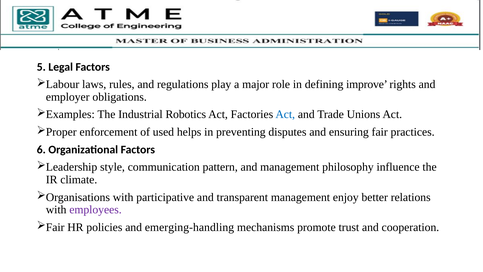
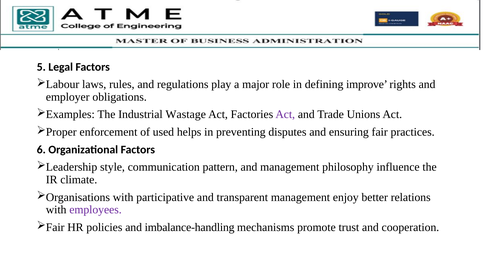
Robotics: Robotics -> Wastage
Act at (285, 114) colour: blue -> purple
emerging-handling: emerging-handling -> imbalance-handling
